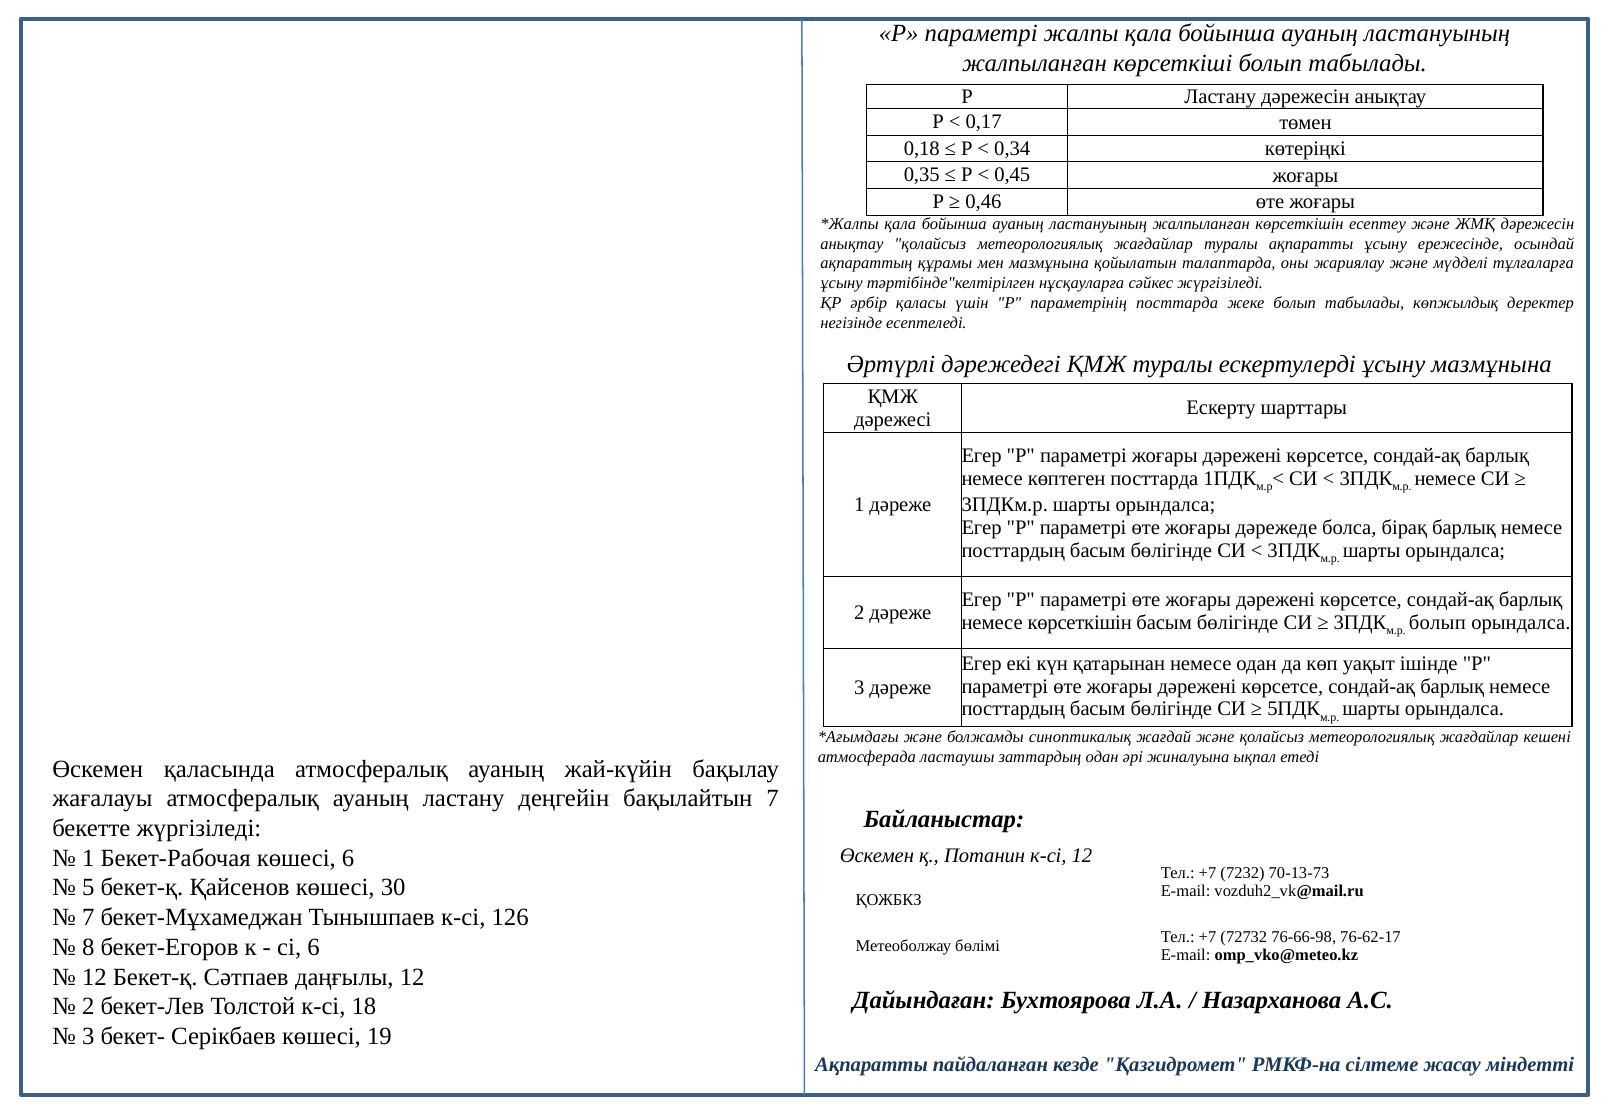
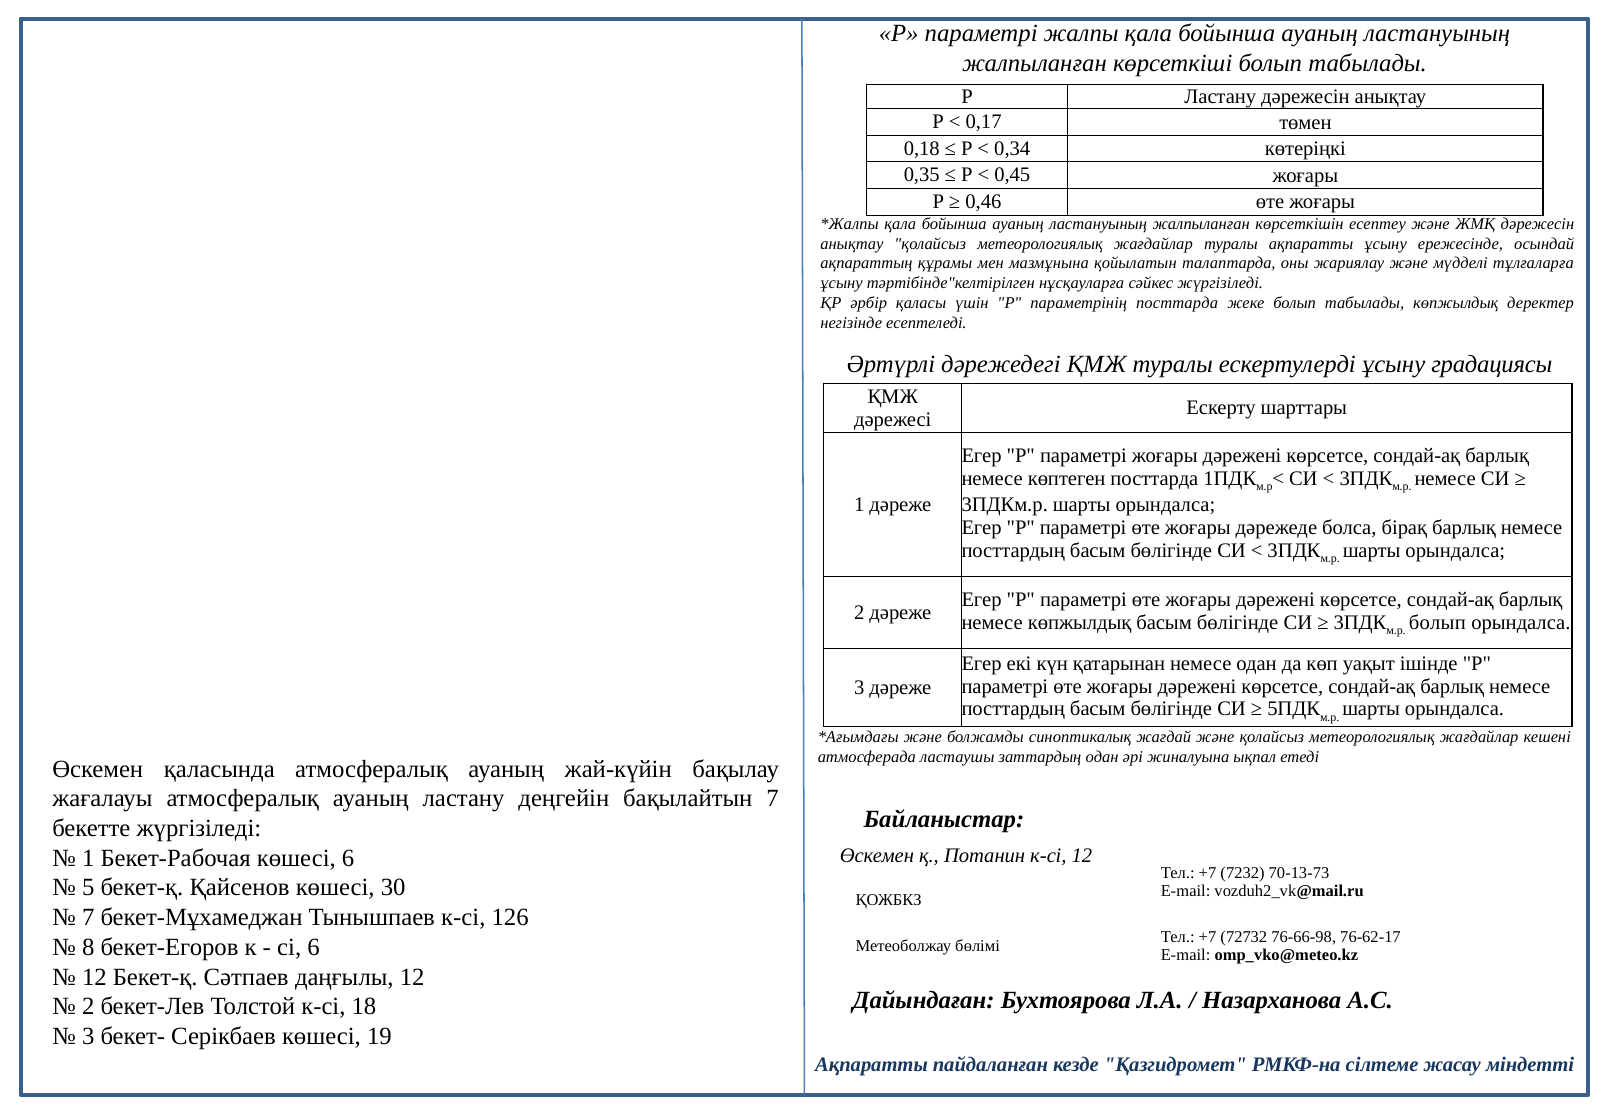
ұсыну мазмұнына: мазмұнына -> градациясы
немесе көрсеткішін: көрсеткішін -> көпжылдық
